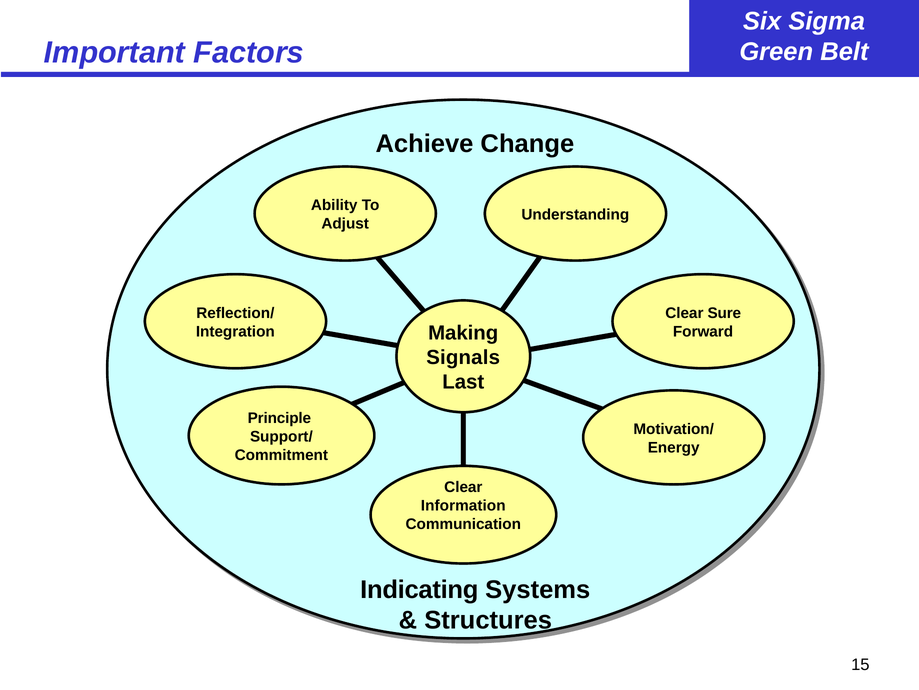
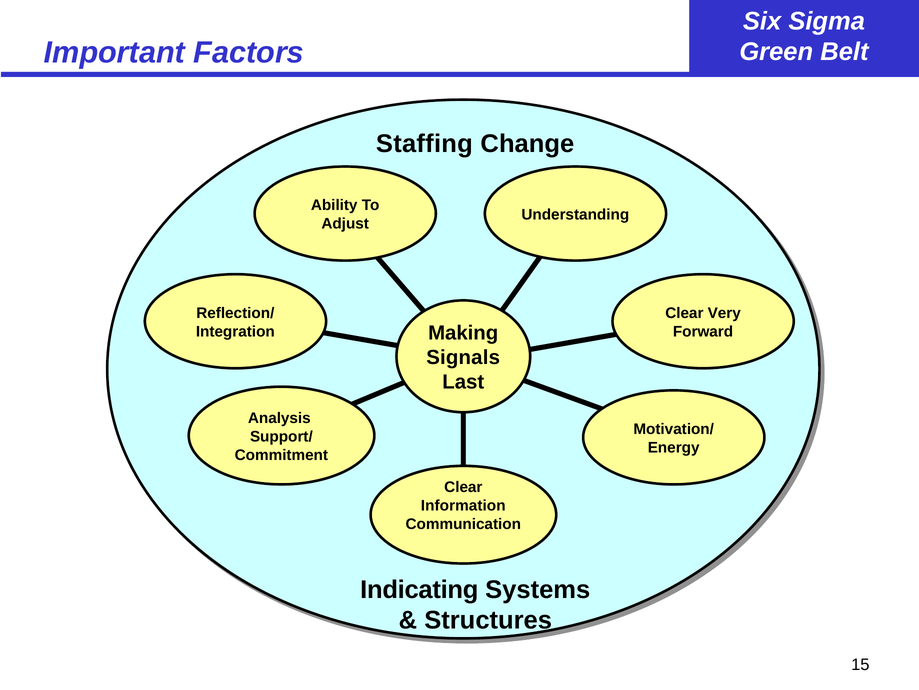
Achieve: Achieve -> Staffing
Sure: Sure -> Very
Principle: Principle -> Analysis
